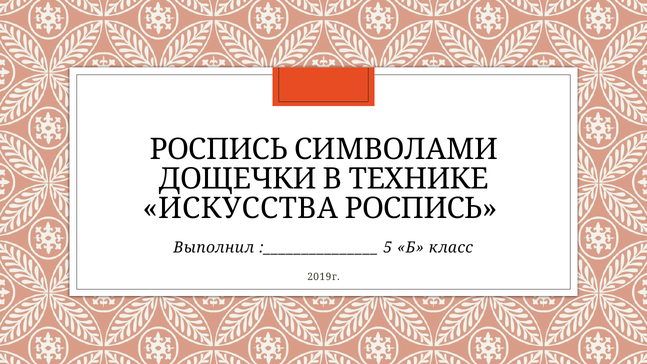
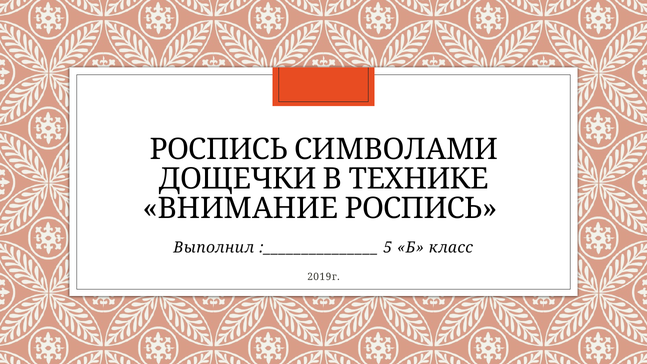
ИСКУССТВА: ИСКУССТВА -> ВНИМАНИЕ
